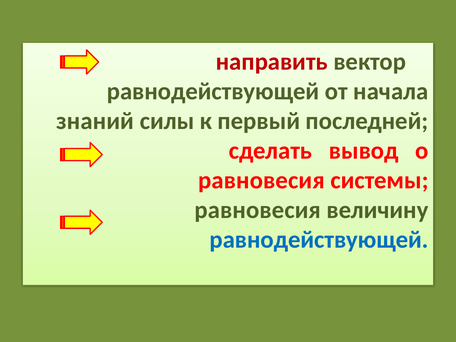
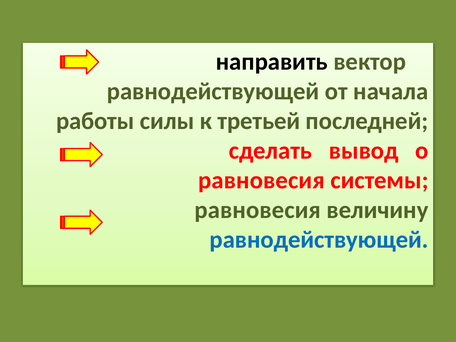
направить colour: red -> black
знаний: знаний -> работы
первый: первый -> третьей
